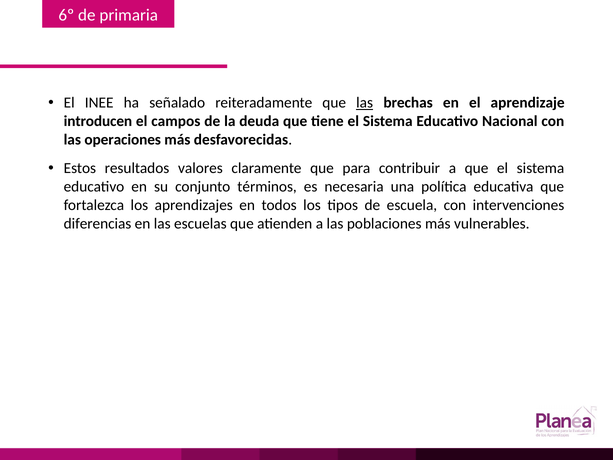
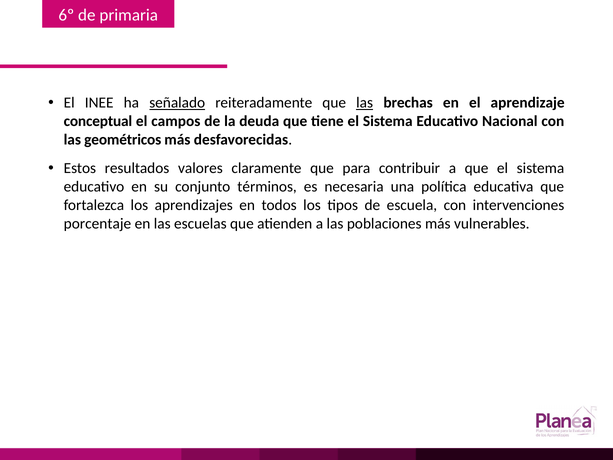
señalado underline: none -> present
introducen: introducen -> conceptual
operaciones: operaciones -> geométricos
diferencias: diferencias -> porcentaje
